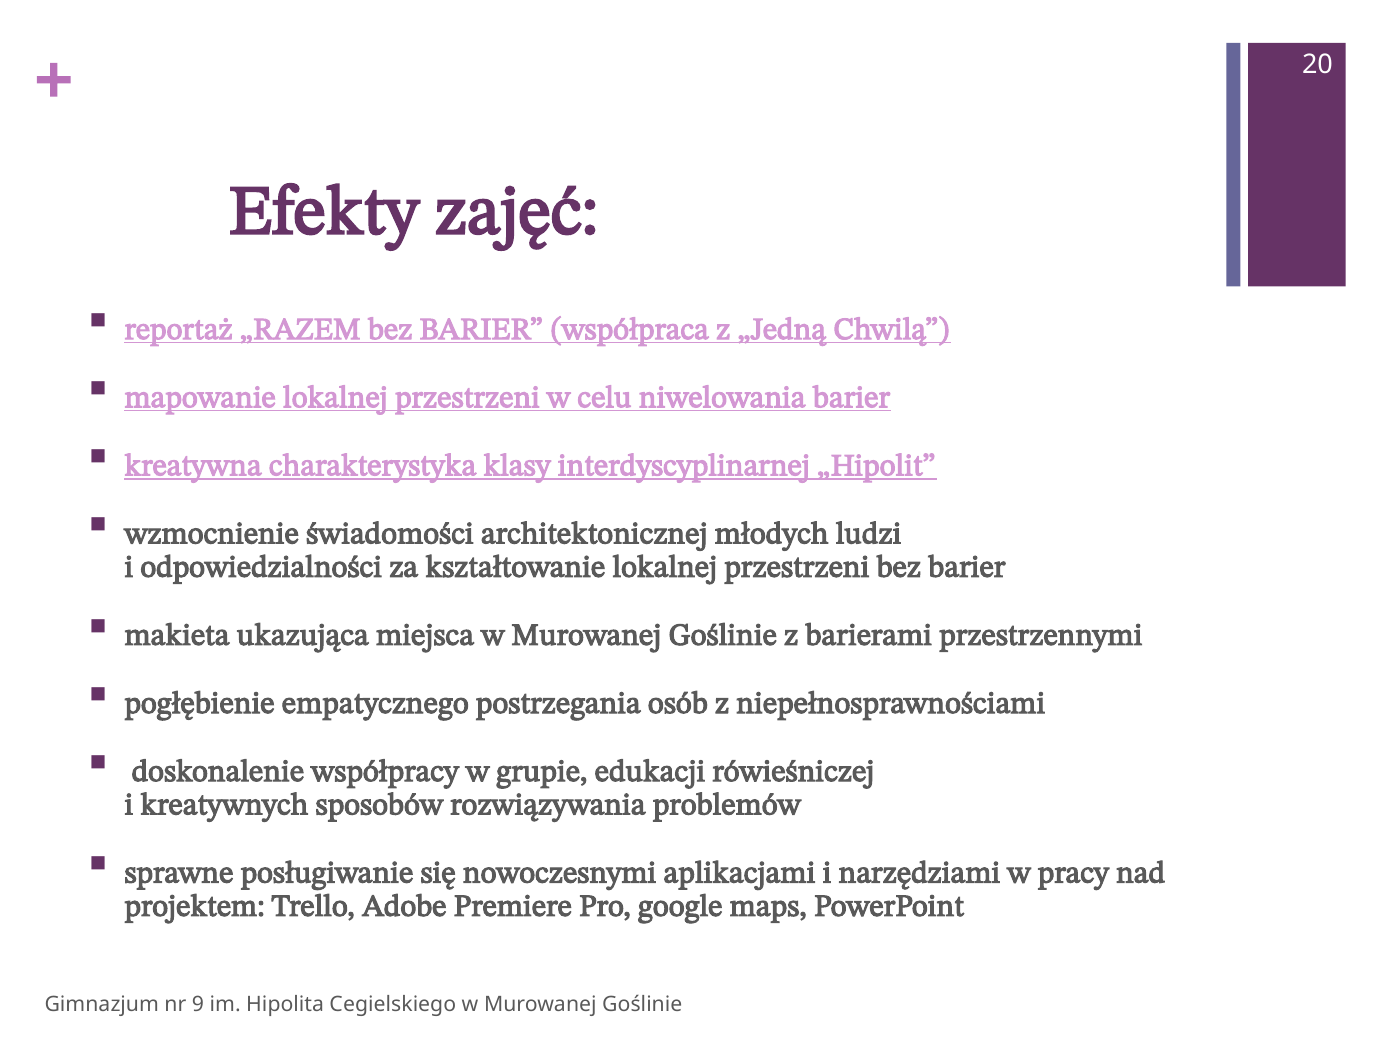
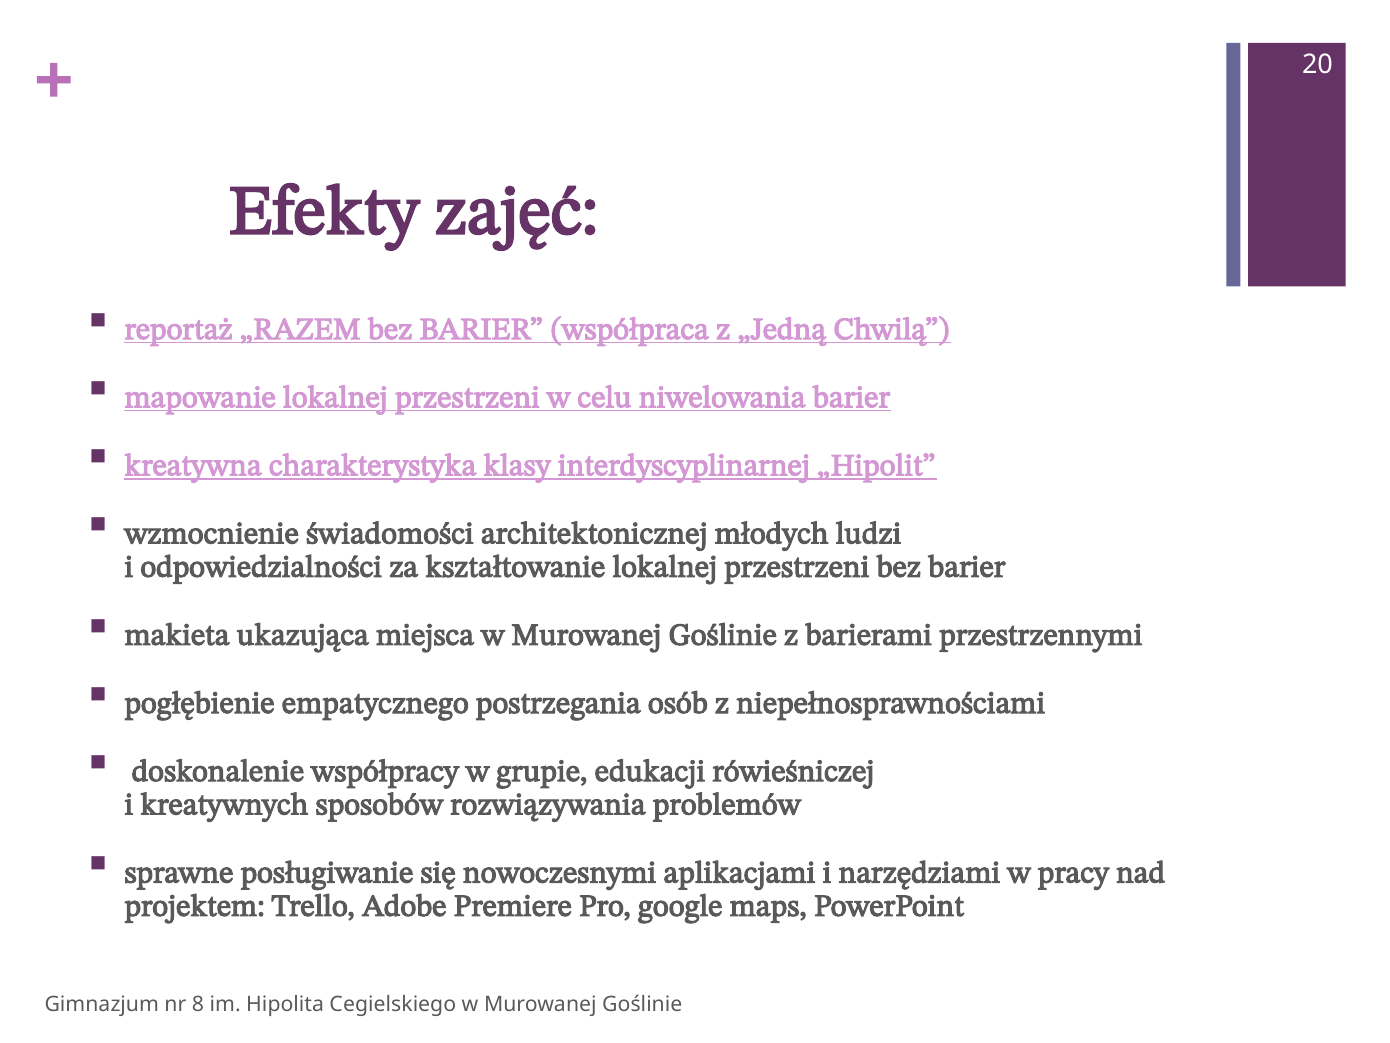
9: 9 -> 8
